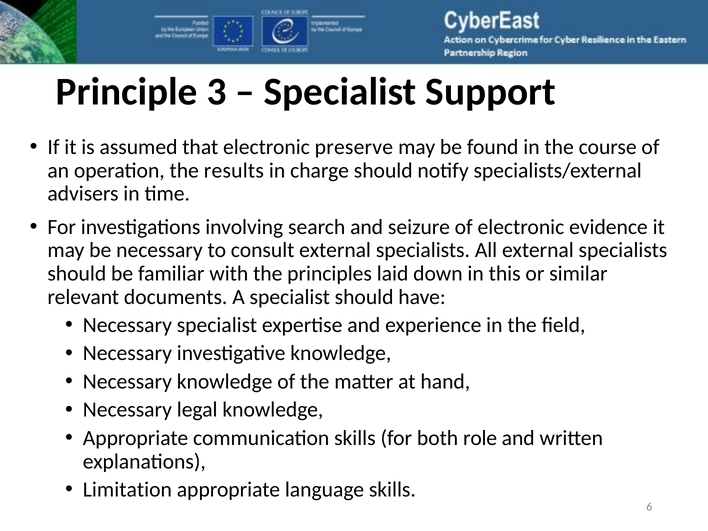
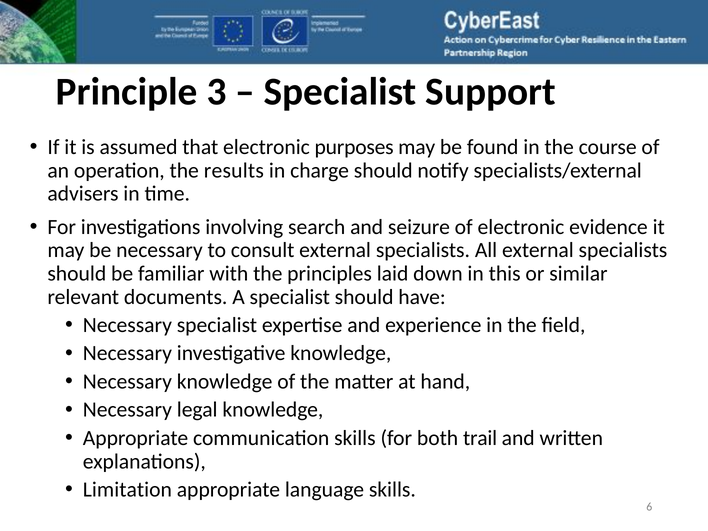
preserve: preserve -> purposes
role: role -> trail
